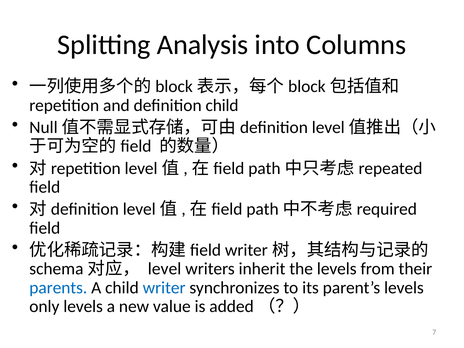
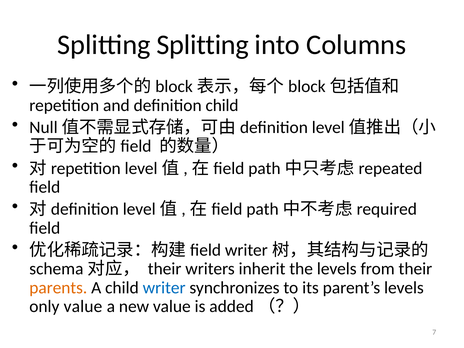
Splitting Analysis: Analysis -> Splitting
level at (165, 269): level -> their
parents colour: blue -> orange
only levels: levels -> value
